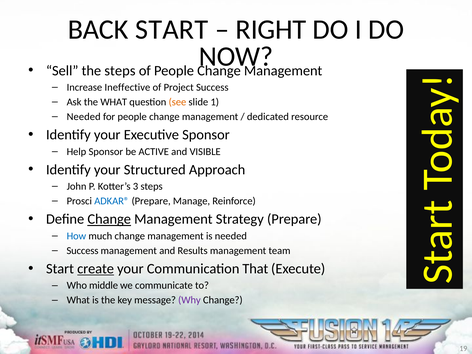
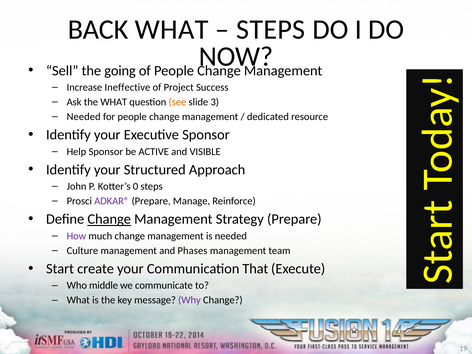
BACK START: START -> WHAT
RIGHT at (271, 29): RIGHT -> STEPS
the steps: steps -> going
1: 1 -> 3
3: 3 -> 0
ADKAR® colour: blue -> purple
How colour: blue -> purple
Success at (82, 251): Success -> Culture
Results: Results -> Phases
create underline: present -> none
